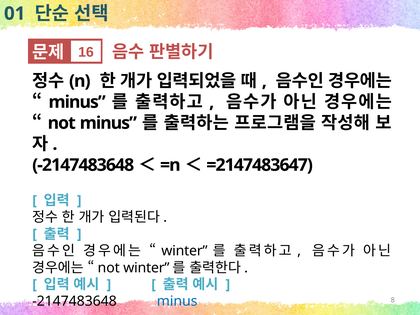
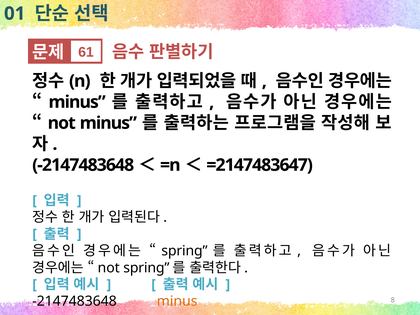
16: 16 -> 61
winter at (184, 251): winter -> spring
not winter: winter -> spring
minus at (177, 301) colour: blue -> orange
